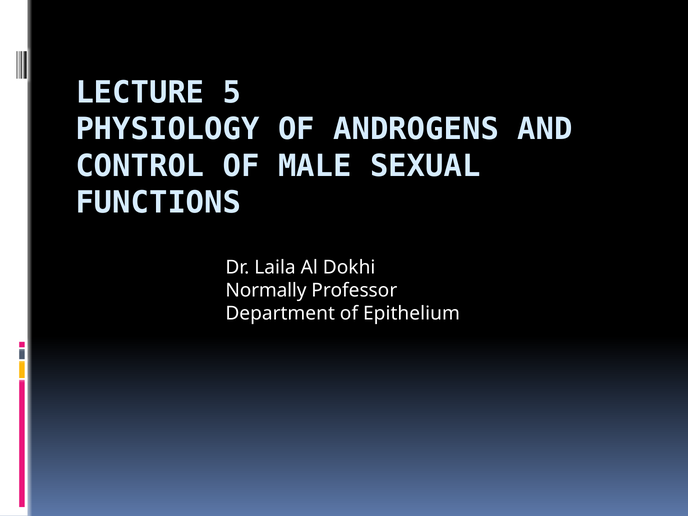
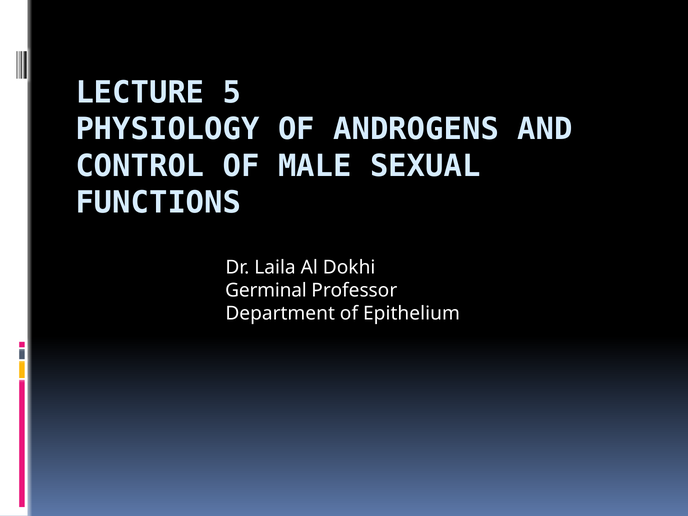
Normally: Normally -> Germinal
